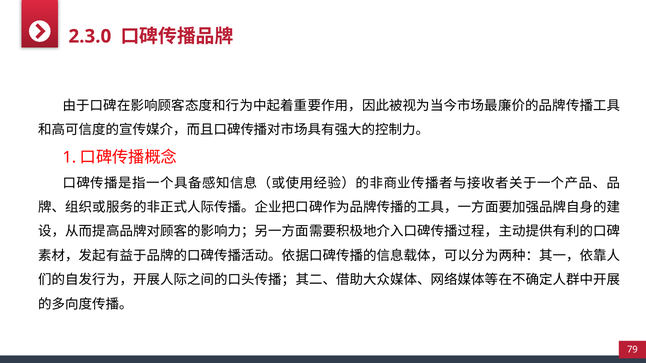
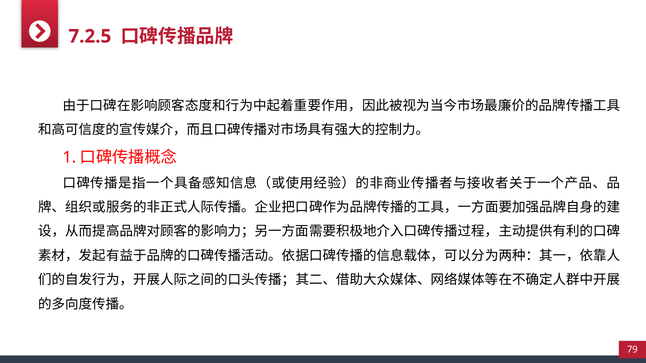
2.3.0: 2.3.0 -> 7.2.5
